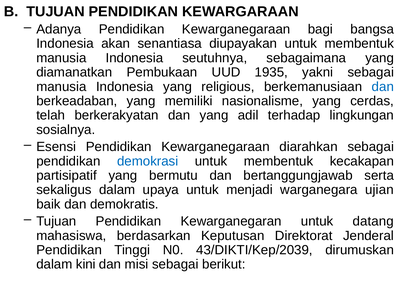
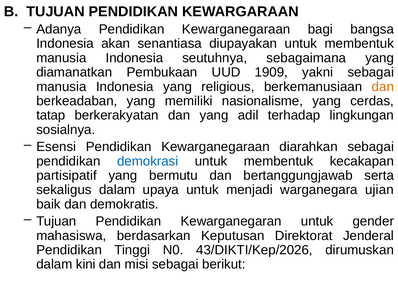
1935: 1935 -> 1909
dan at (383, 86) colour: blue -> orange
telah: telah -> tatap
datang: datang -> gender
43/DIKTI/Kep/2039: 43/DIKTI/Kep/2039 -> 43/DIKTI/Kep/2026
